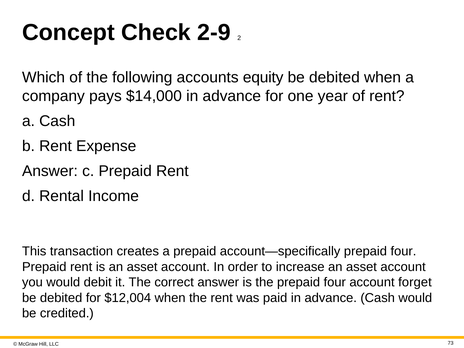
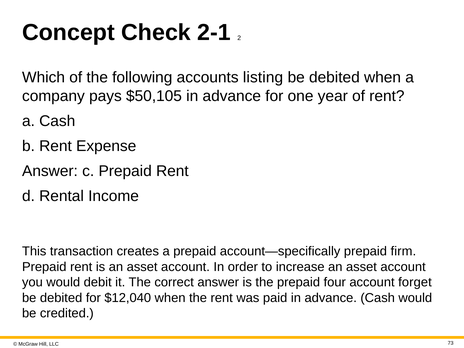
2-9: 2-9 -> 2-1
equity: equity -> listing
$14,000: $14,000 -> $50,105
account—specifically prepaid four: four -> firm
$12,004: $12,004 -> $12,040
